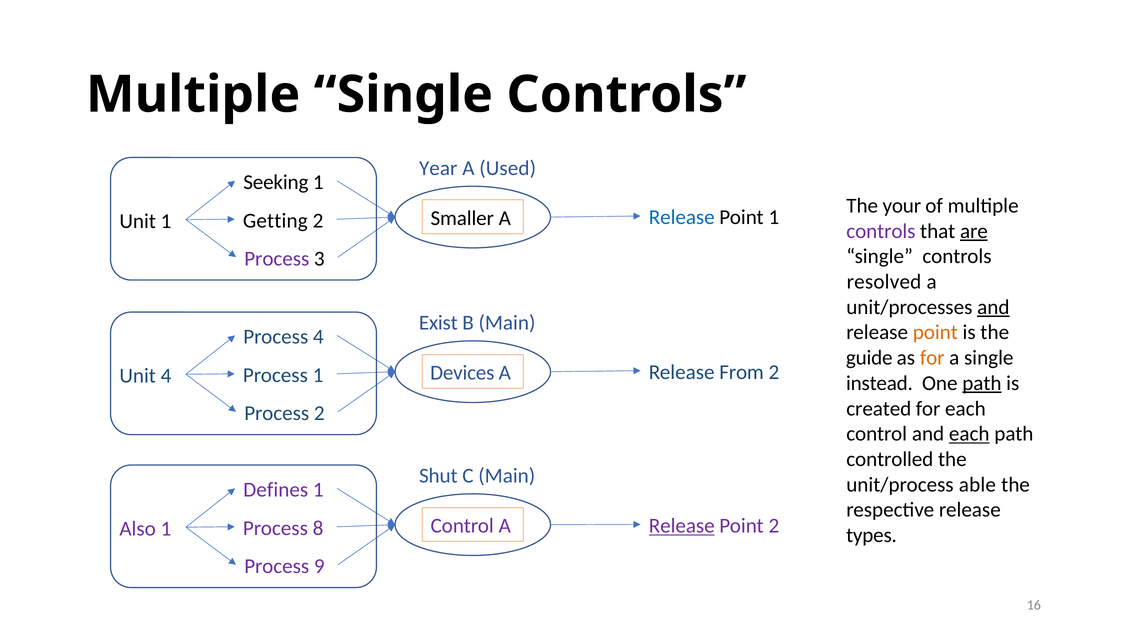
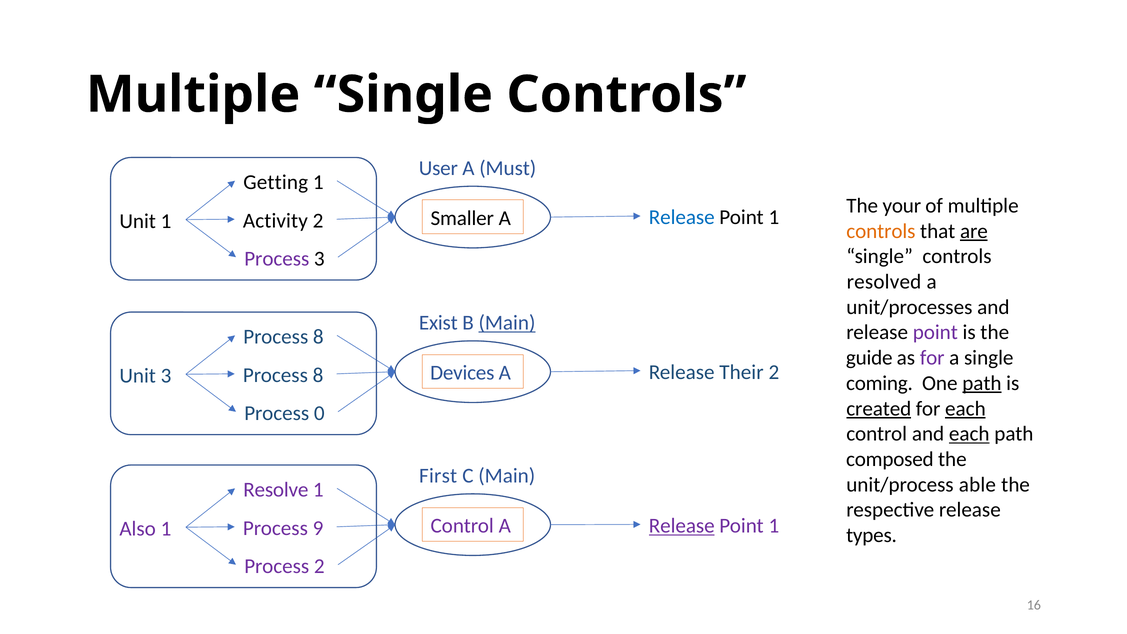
Year: Year -> User
Used: Used -> Must
Seeking: Seeking -> Getting
Getting: Getting -> Activity
controls at (881, 231) colour: purple -> orange
and at (993, 307) underline: present -> none
Main at (507, 323) underline: none -> present
point at (935, 332) colour: orange -> purple
4 at (318, 337): 4 -> 8
for at (932, 358) colour: orange -> purple
From: From -> Their
1 at (318, 375): 1 -> 8
Unit 4: 4 -> 3
instead: instead -> coming
created underline: none -> present
each at (965, 409) underline: none -> present
Process 2: 2 -> 0
controlled: controlled -> composed
Shut: Shut -> First
Defines: Defines -> Resolve
2 at (774, 526): 2 -> 1
8: 8 -> 9
Process 9: 9 -> 2
